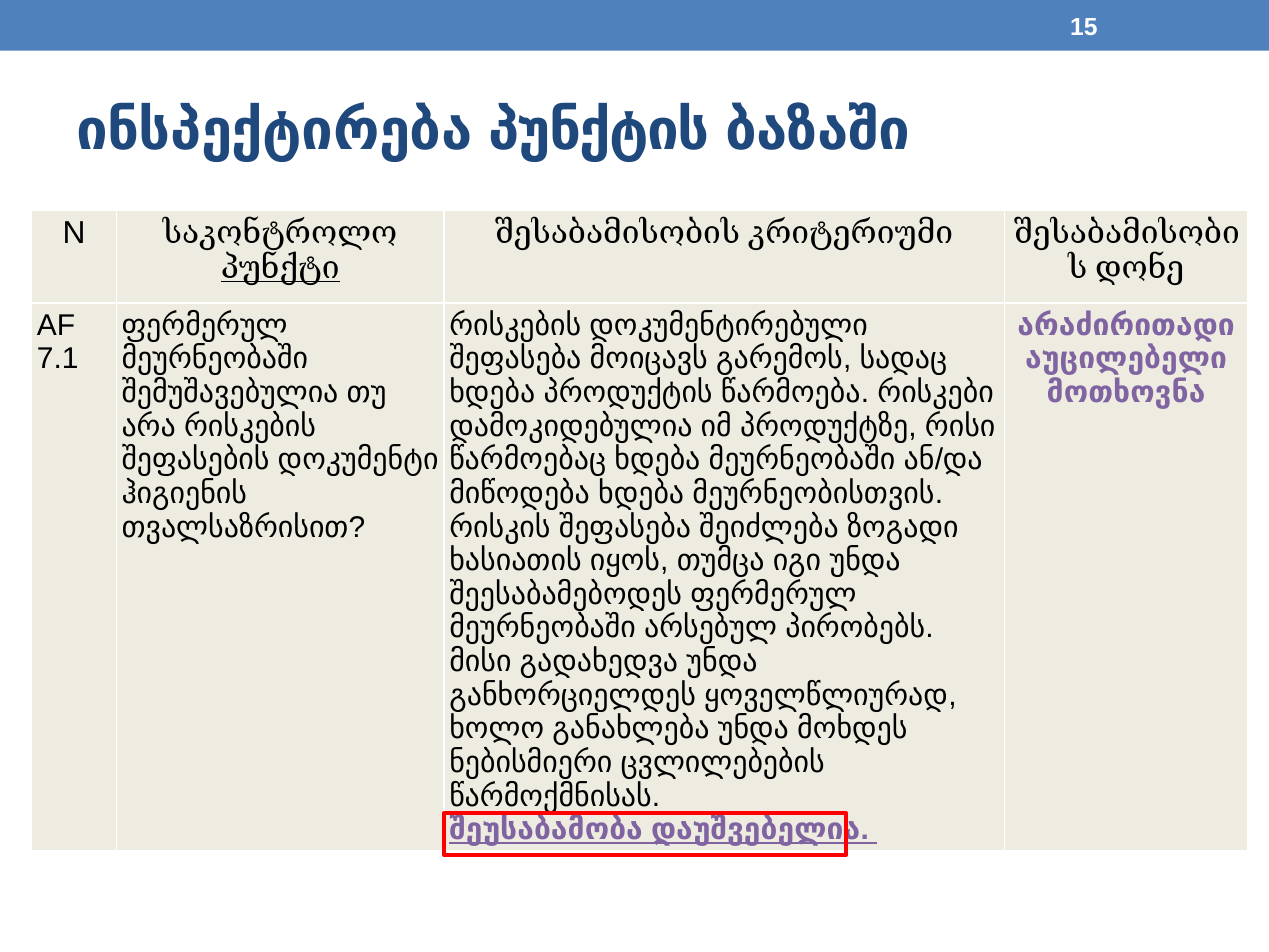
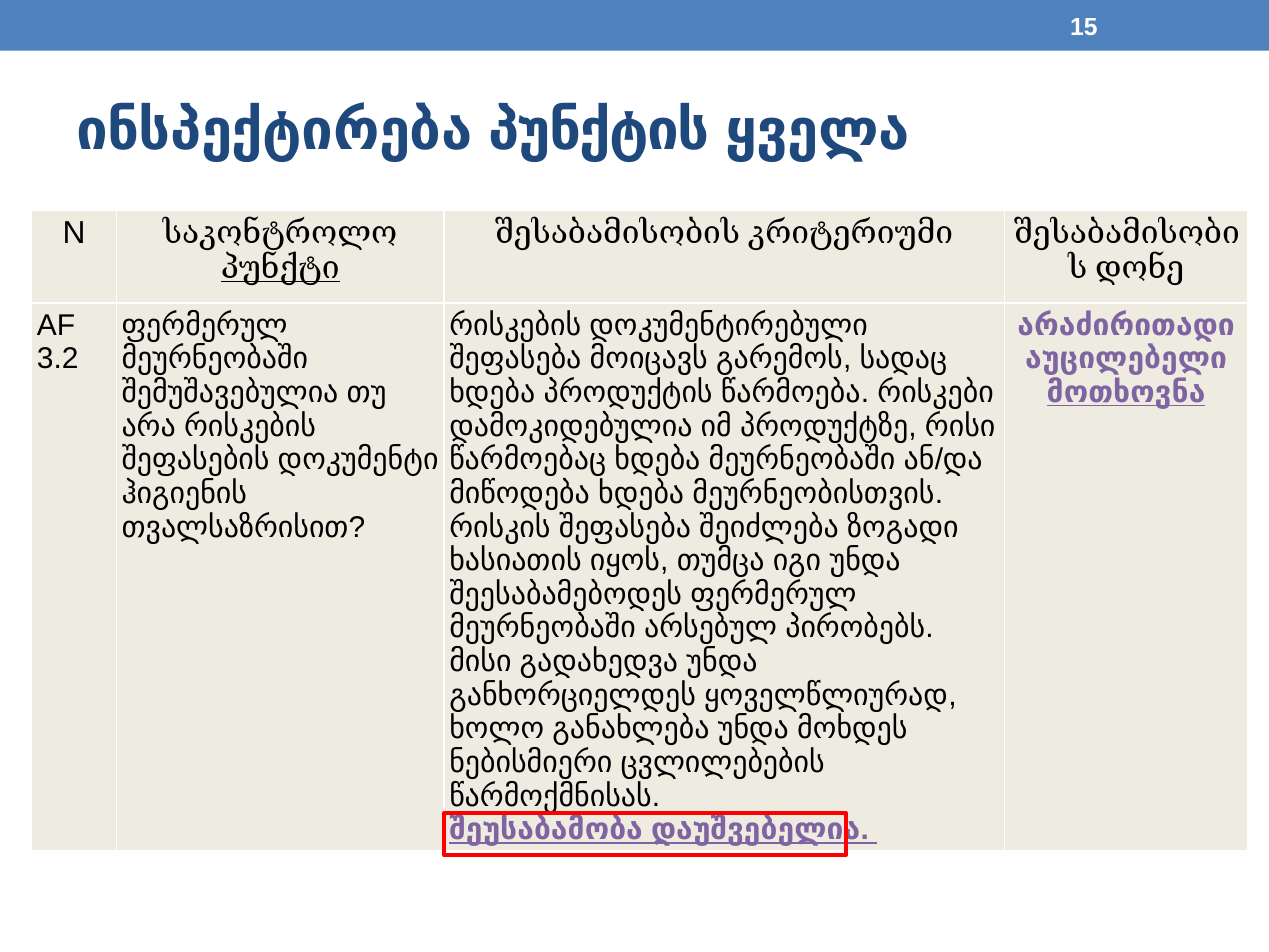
ბაზაში: ბაზაში -> ყველა
7.1: 7.1 -> 3.2
მოთხოვნა underline: none -> present
